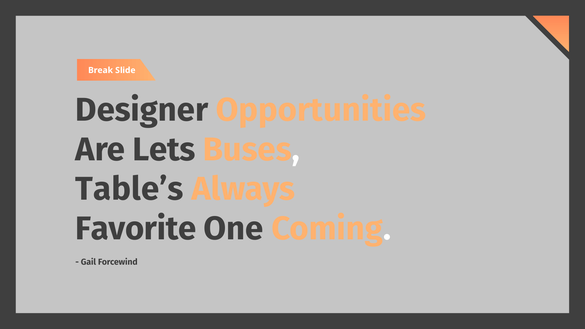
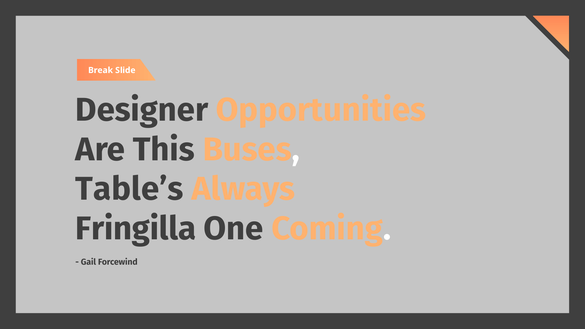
Lets: Lets -> This
Favorite: Favorite -> Fringilla
